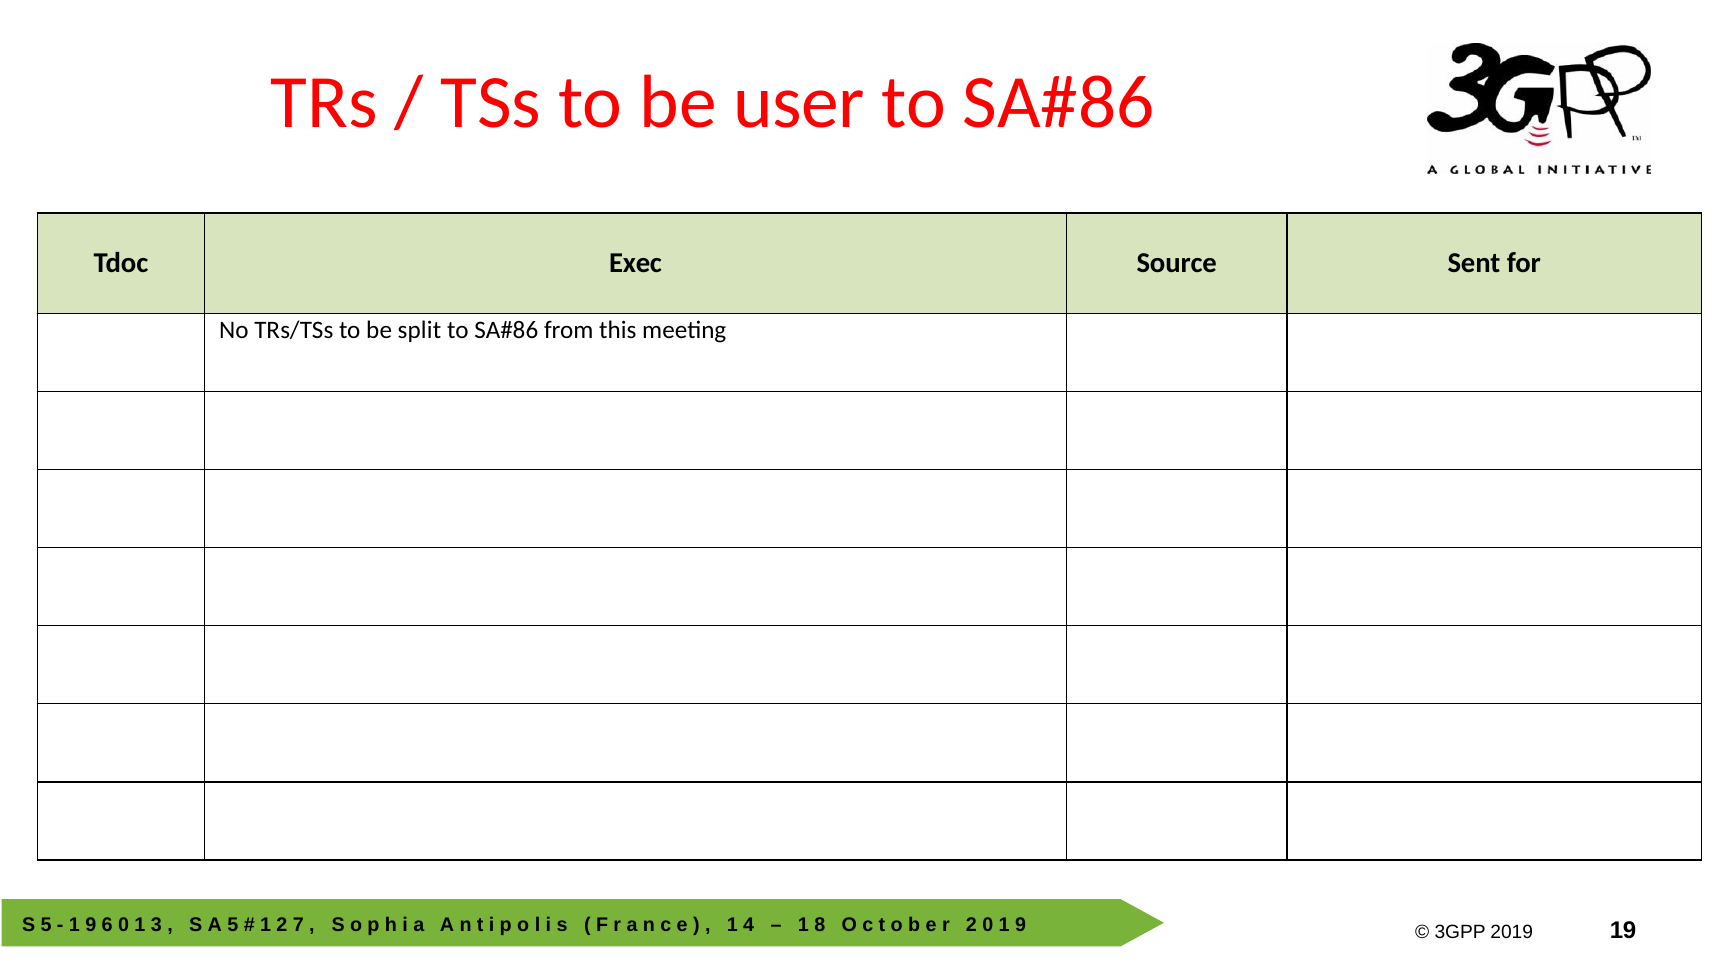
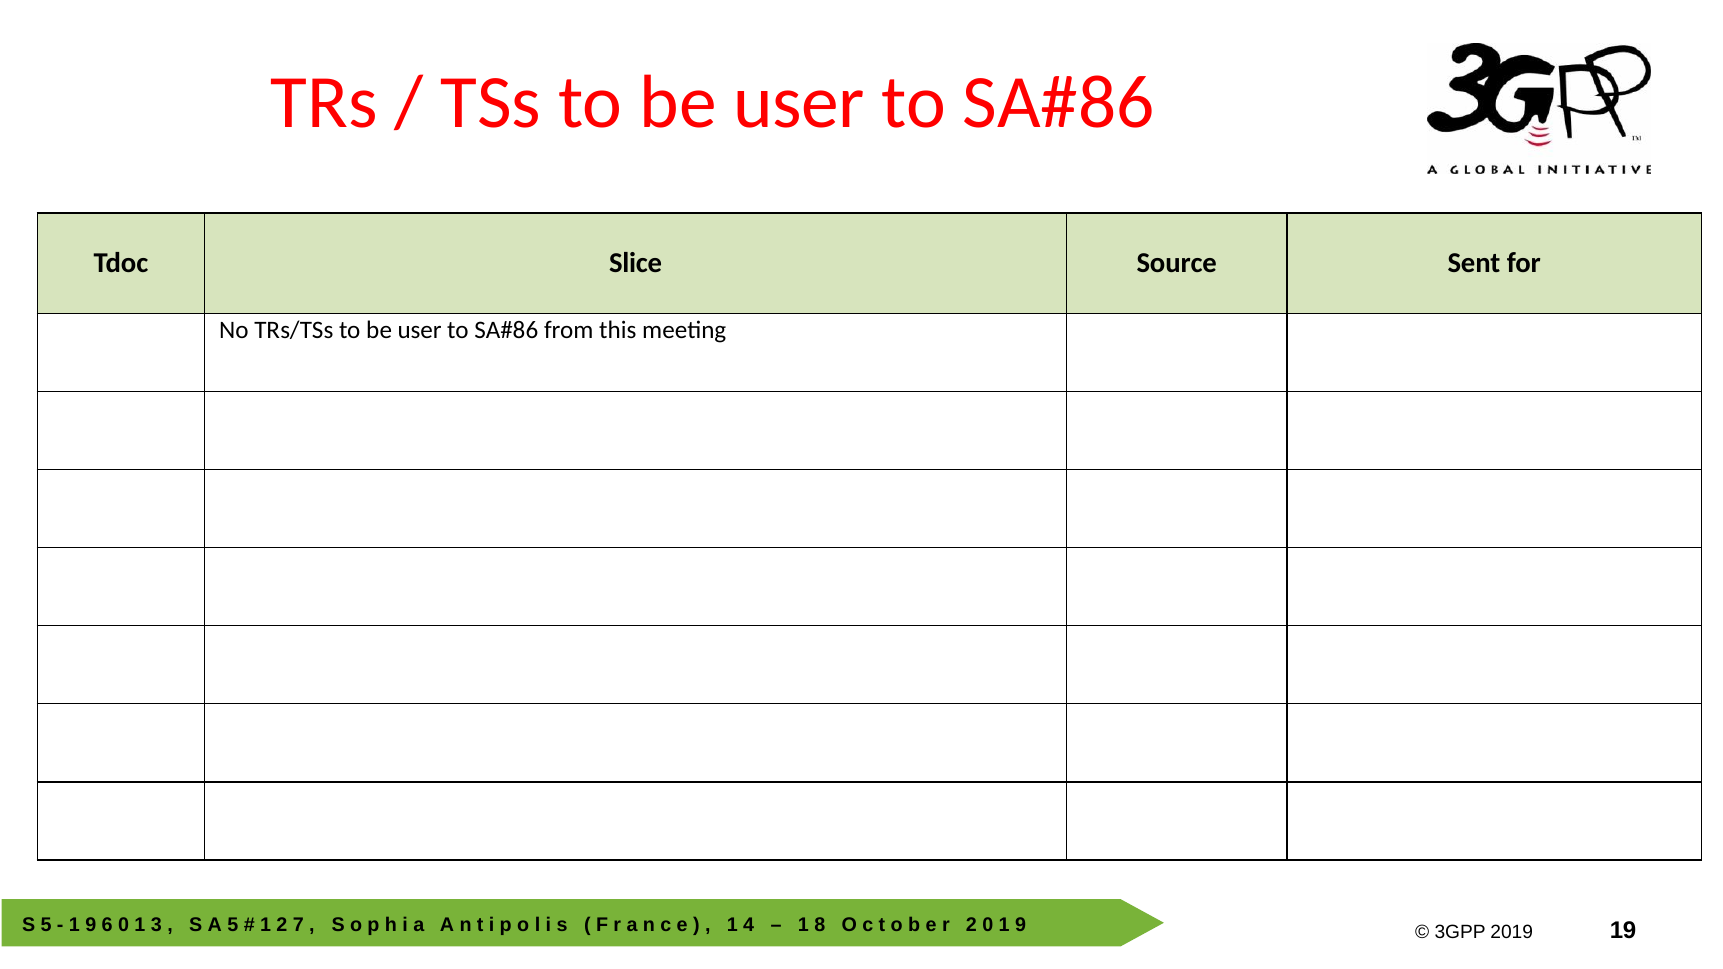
Exec: Exec -> Slice
TRs/TSs to be split: split -> user
